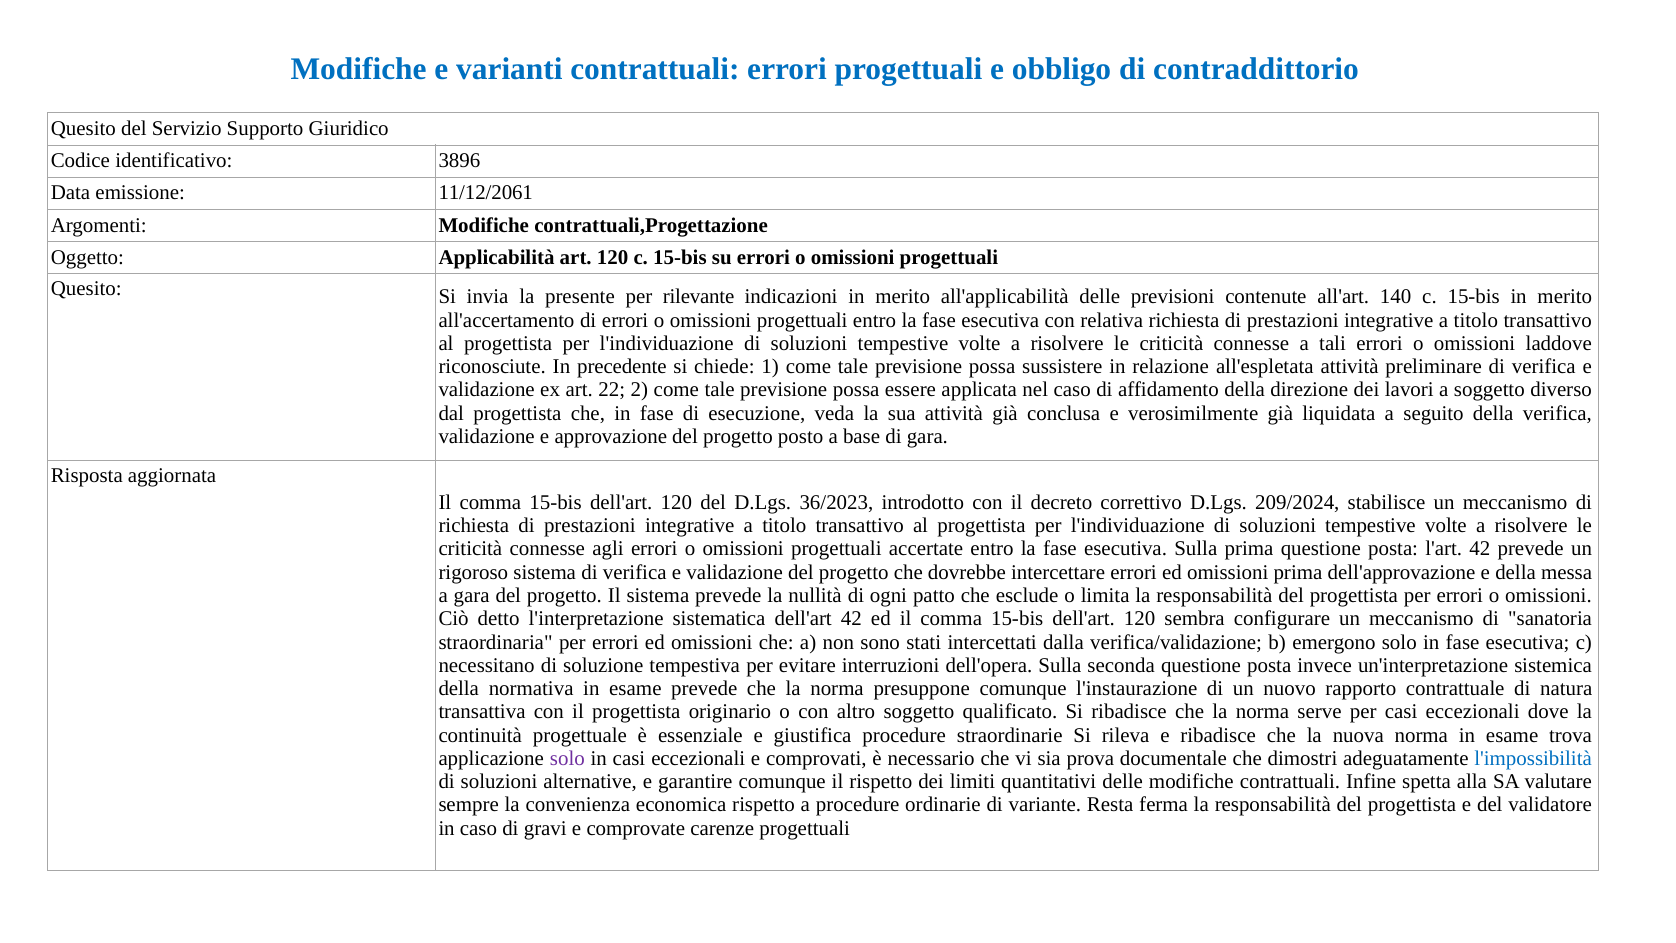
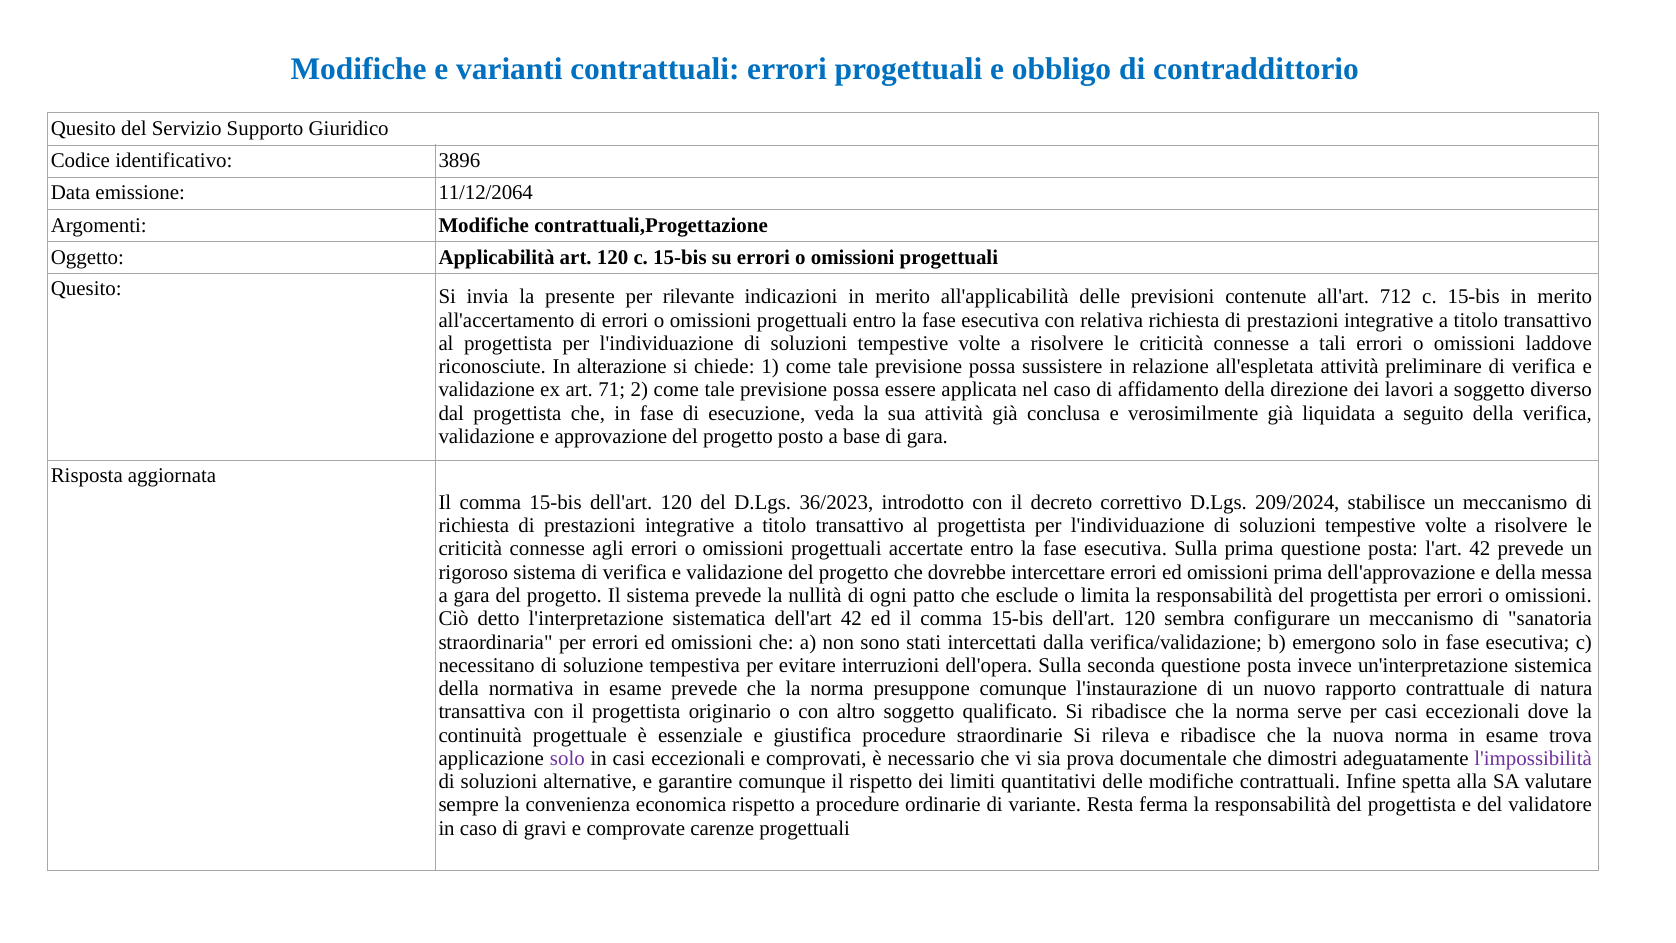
11/12/2061: 11/12/2061 -> 11/12/2064
140: 140 -> 712
precedente: precedente -> alterazione
22: 22 -> 71
l'impossibilità colour: blue -> purple
